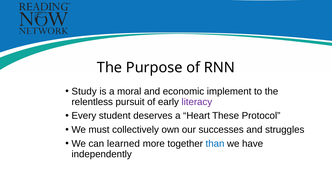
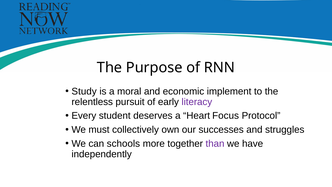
These: These -> Focus
learned: learned -> schools
than colour: blue -> purple
